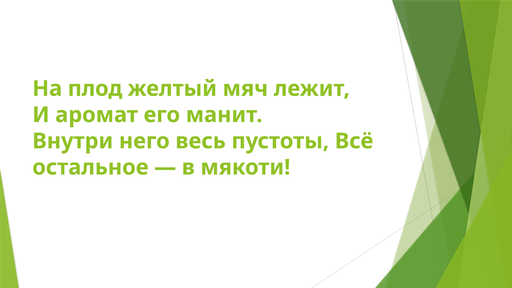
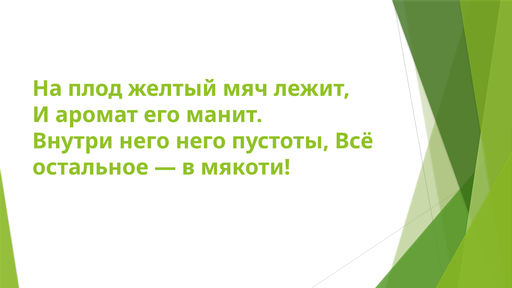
него весь: весь -> него
